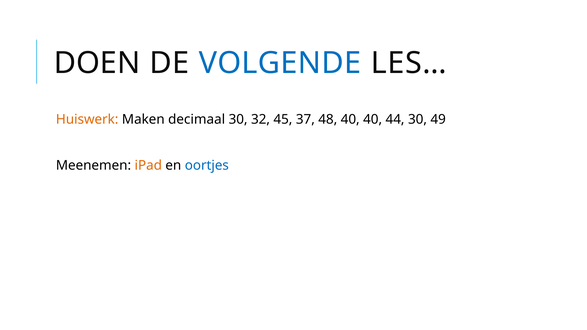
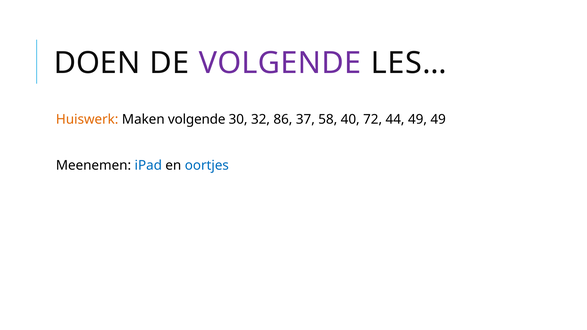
VOLGENDE at (280, 63) colour: blue -> purple
Maken decimaal: decimaal -> volgende
45: 45 -> 86
48: 48 -> 58
40 40: 40 -> 72
44 30: 30 -> 49
iPad colour: orange -> blue
